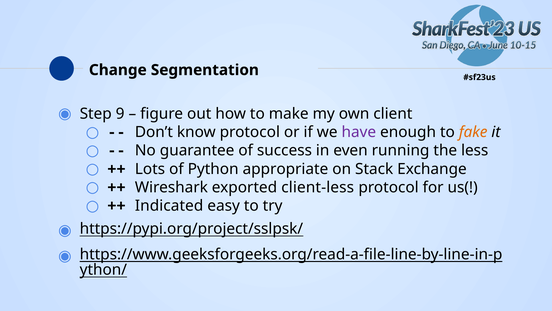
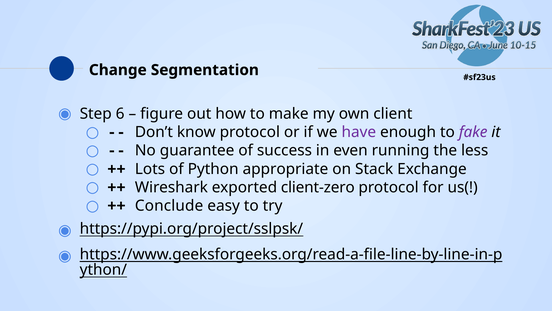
9: 9 -> 6
fake colour: orange -> purple
client-less: client-less -> client-zero
Indicated: Indicated -> Conclude
